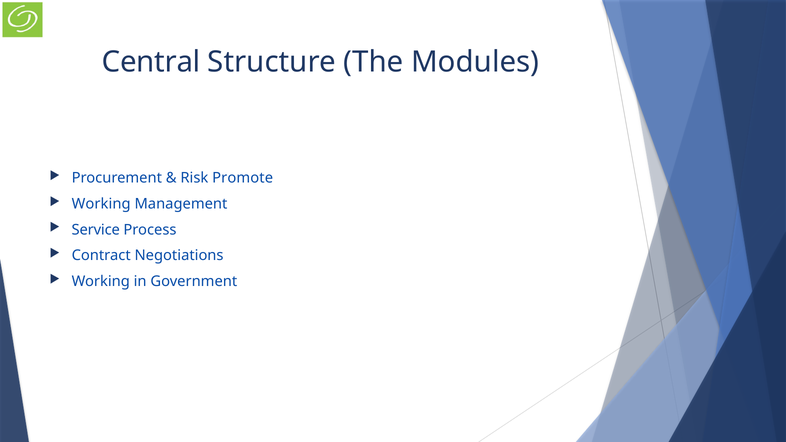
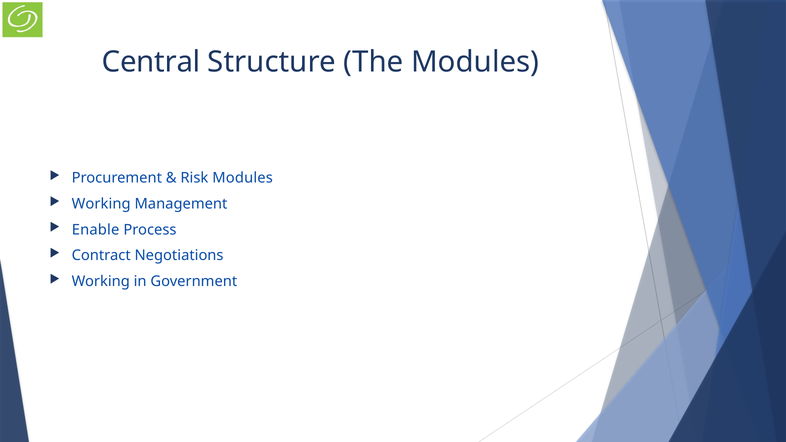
Risk Promote: Promote -> Modules
Service: Service -> Enable
